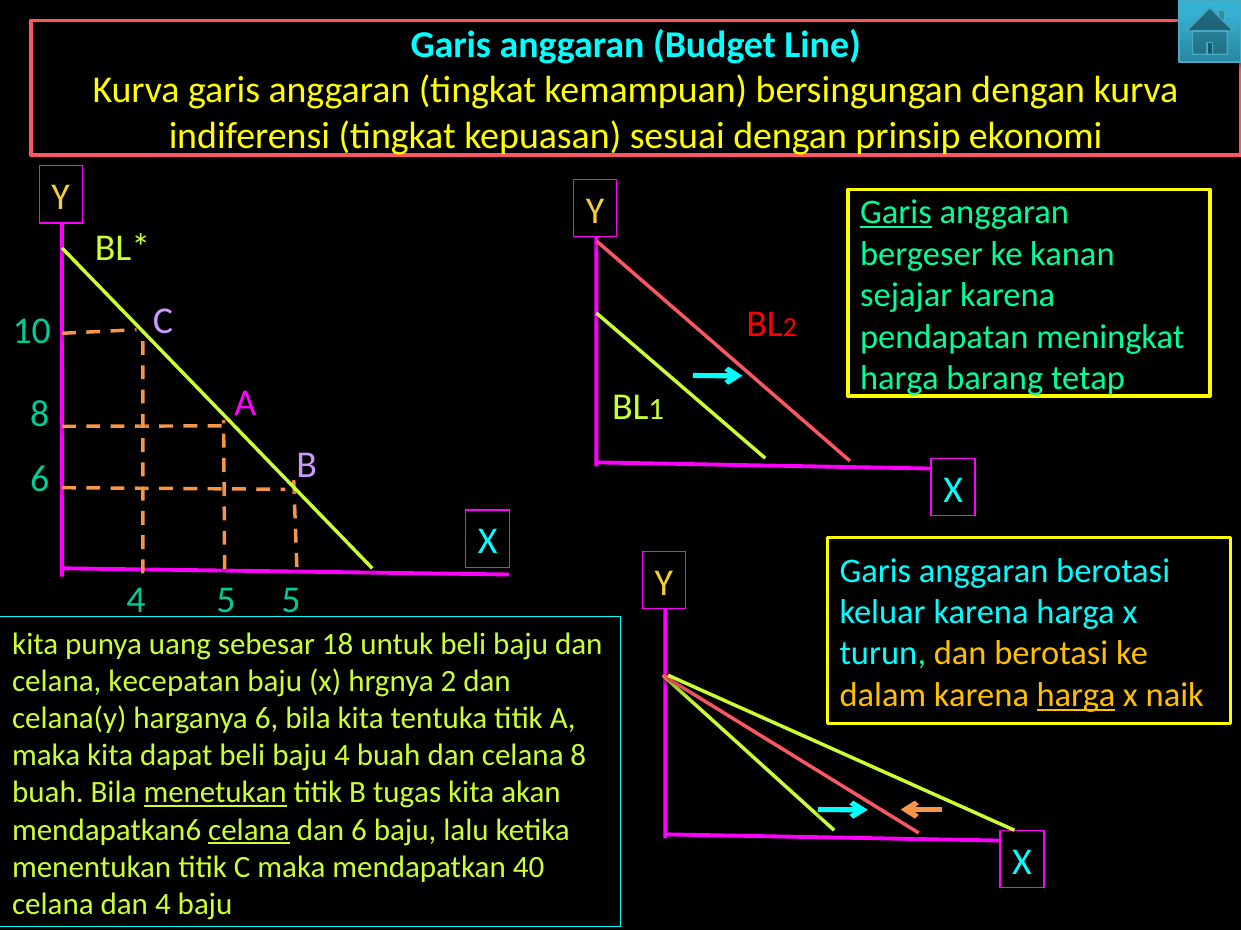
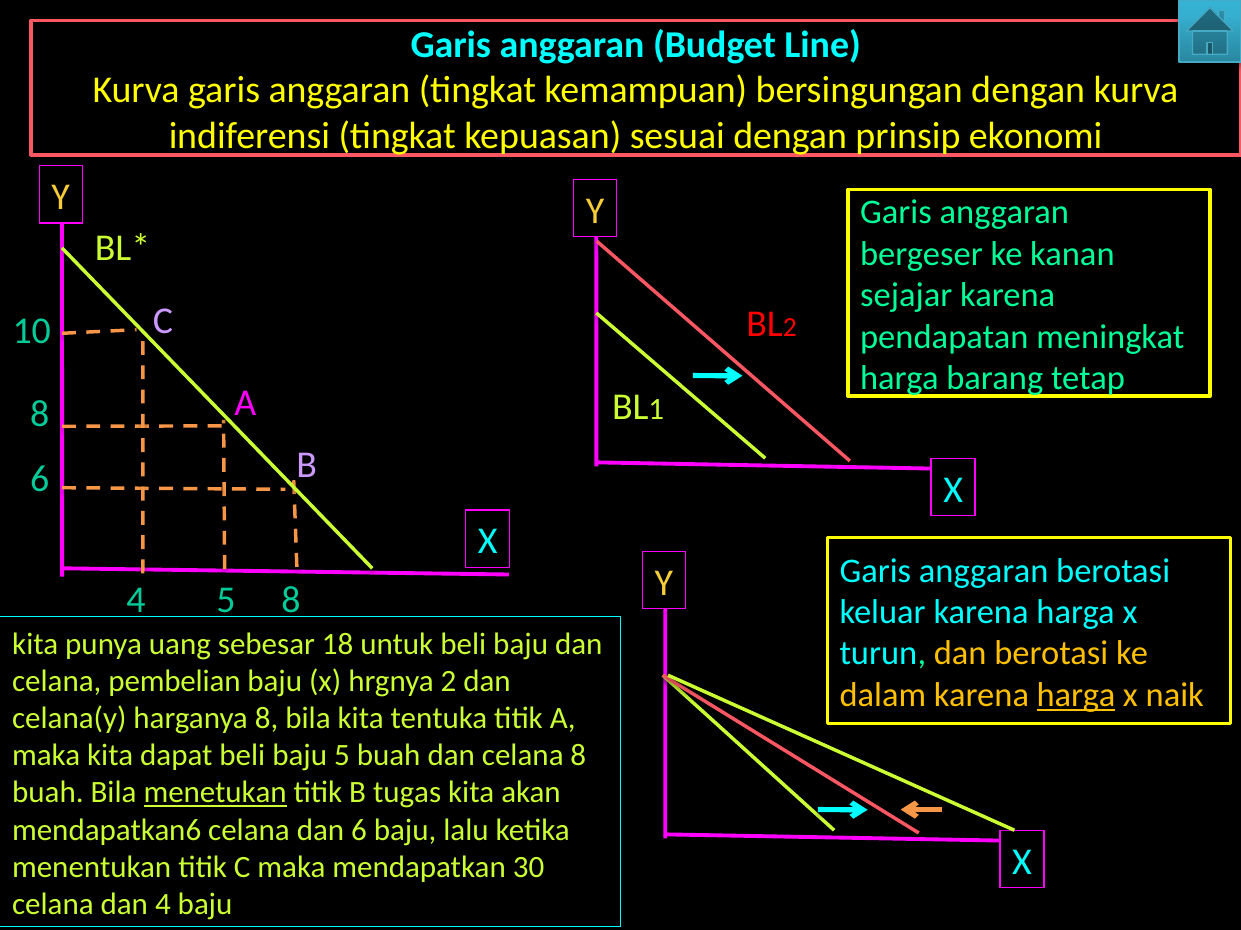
Garis at (896, 213) underline: present -> none
5 5: 5 -> 8
kecepatan: kecepatan -> pembelian
harganya 6: 6 -> 8
baju 4: 4 -> 5
celana at (249, 830) underline: present -> none
40: 40 -> 30
